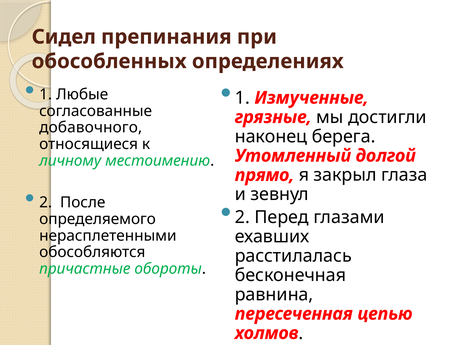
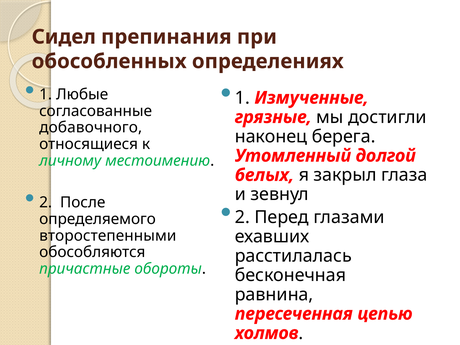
прямо: прямо -> белых
нерасплетенными: нерасплетенными -> второстепенными
